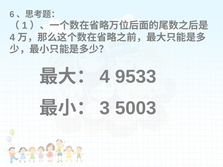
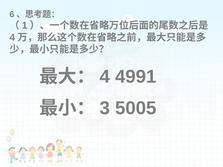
9533: 9533 -> 4991
5003: 5003 -> 5005
